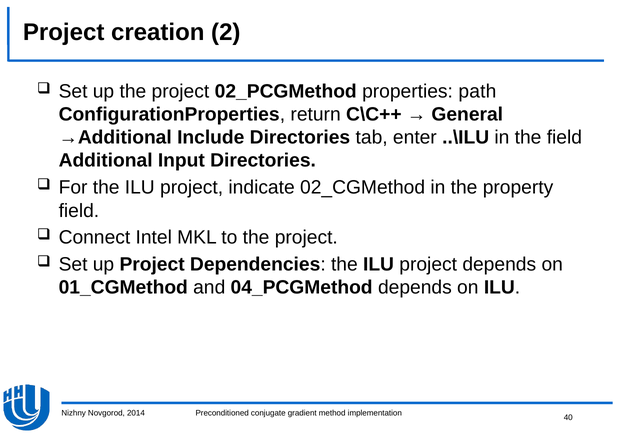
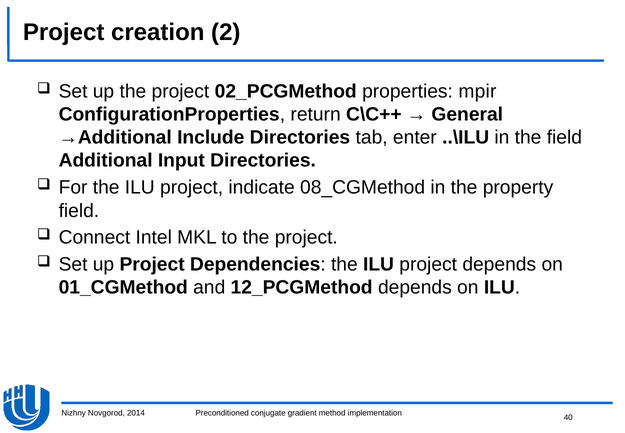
path: path -> mpir
02_CGMethod: 02_CGMethod -> 08_CGMethod
04_PCGMethod: 04_PCGMethod -> 12_PCGMethod
